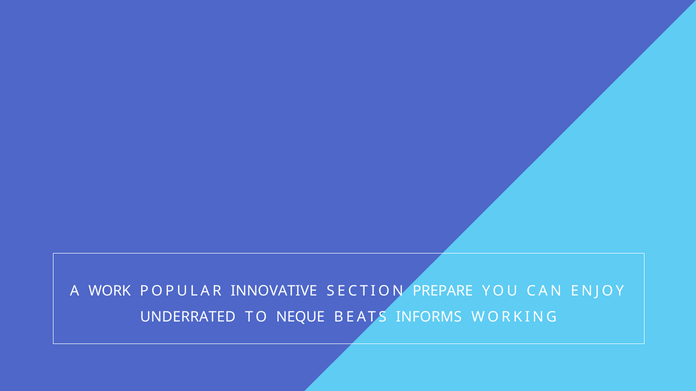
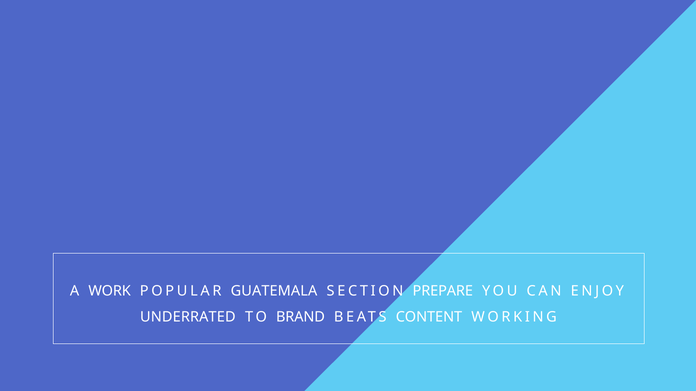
INNOVATIVE: INNOVATIVE -> GUATEMALA
NEQUE: NEQUE -> BRAND
INFORMS: INFORMS -> CONTENT
